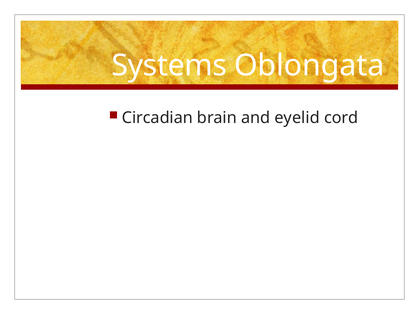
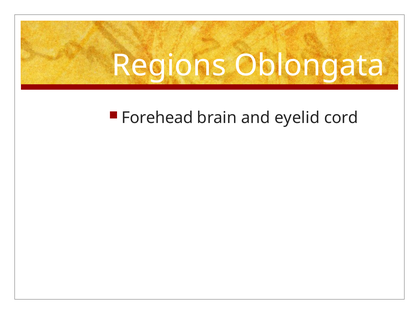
Systems: Systems -> Regions
Circadian: Circadian -> Forehead
